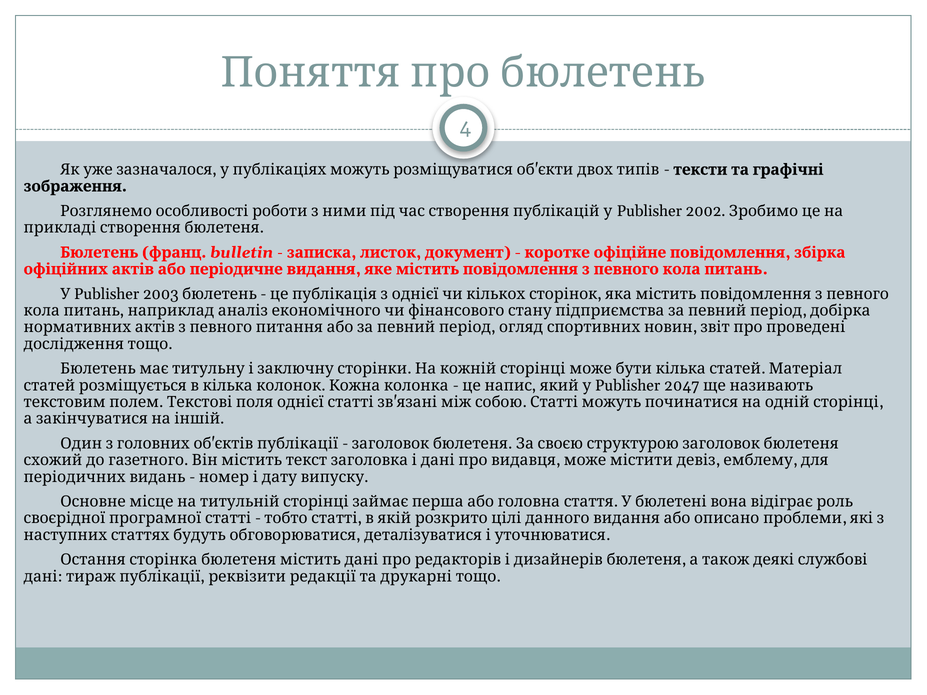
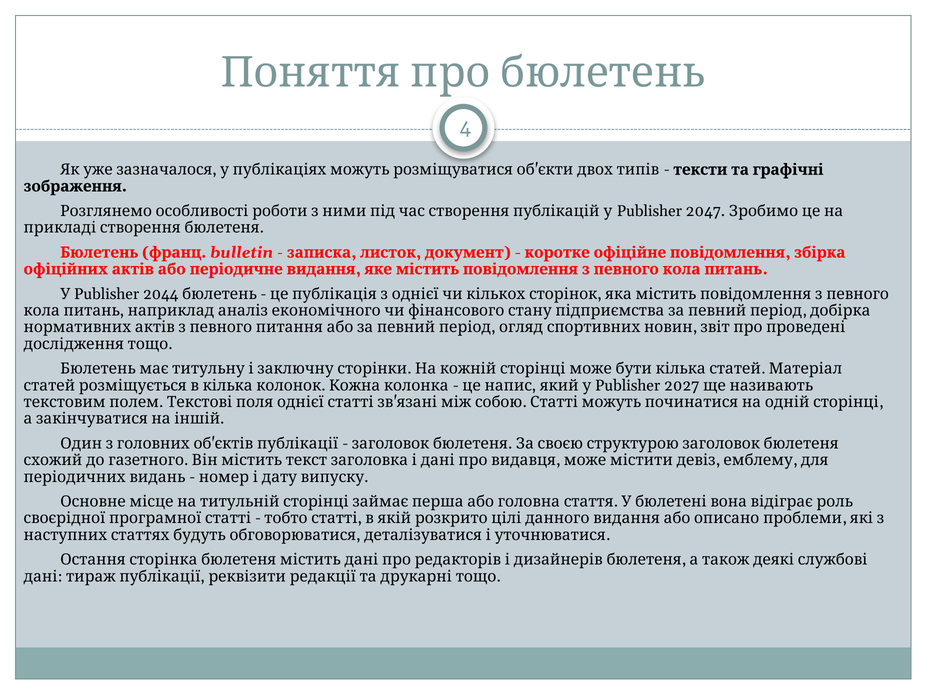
2002: 2002 -> 2047
2003: 2003 -> 2044
2047: 2047 -> 2027
